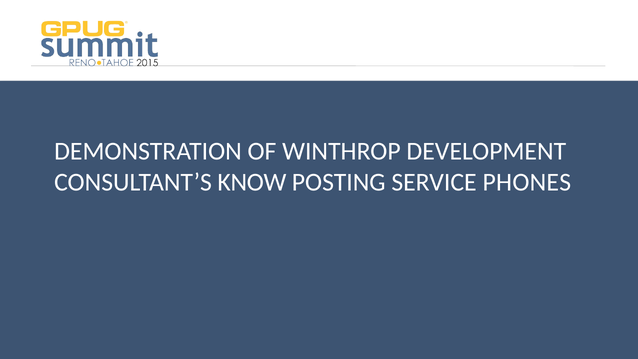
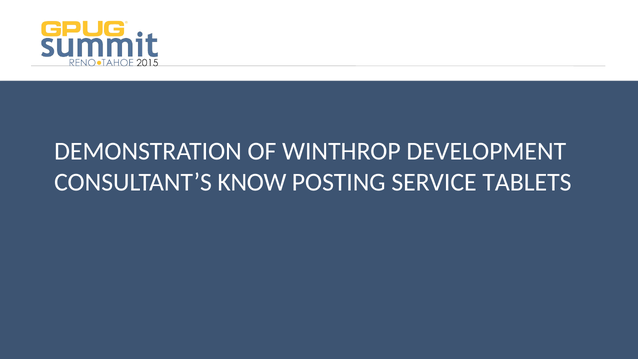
PHONES: PHONES -> TABLETS
